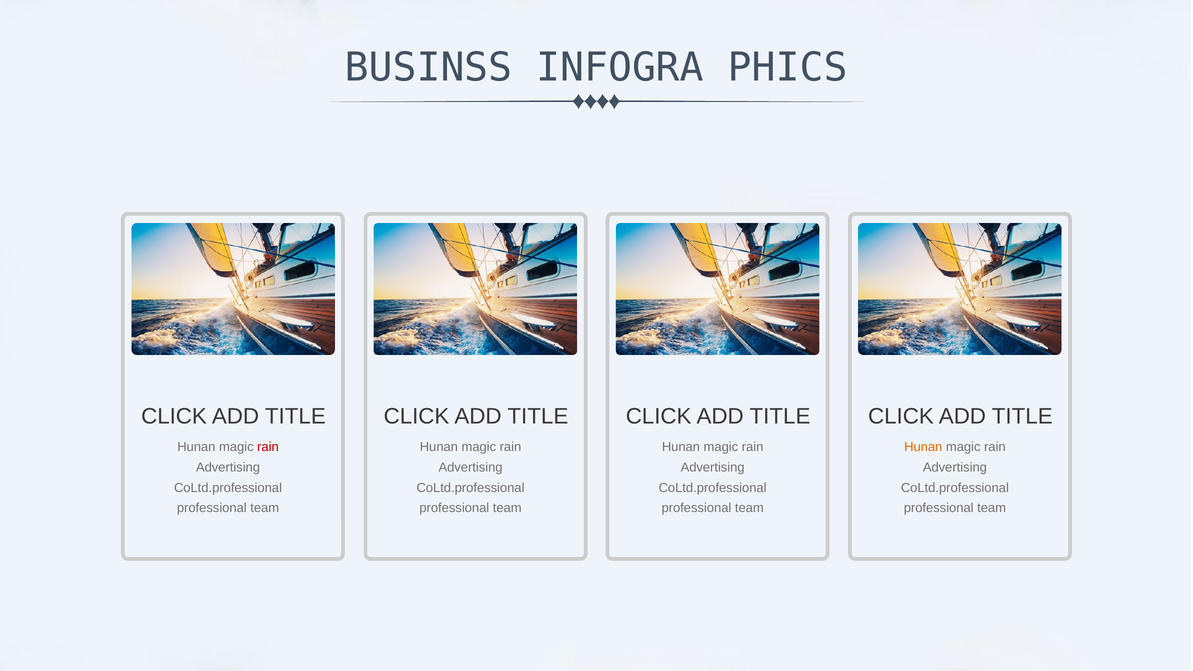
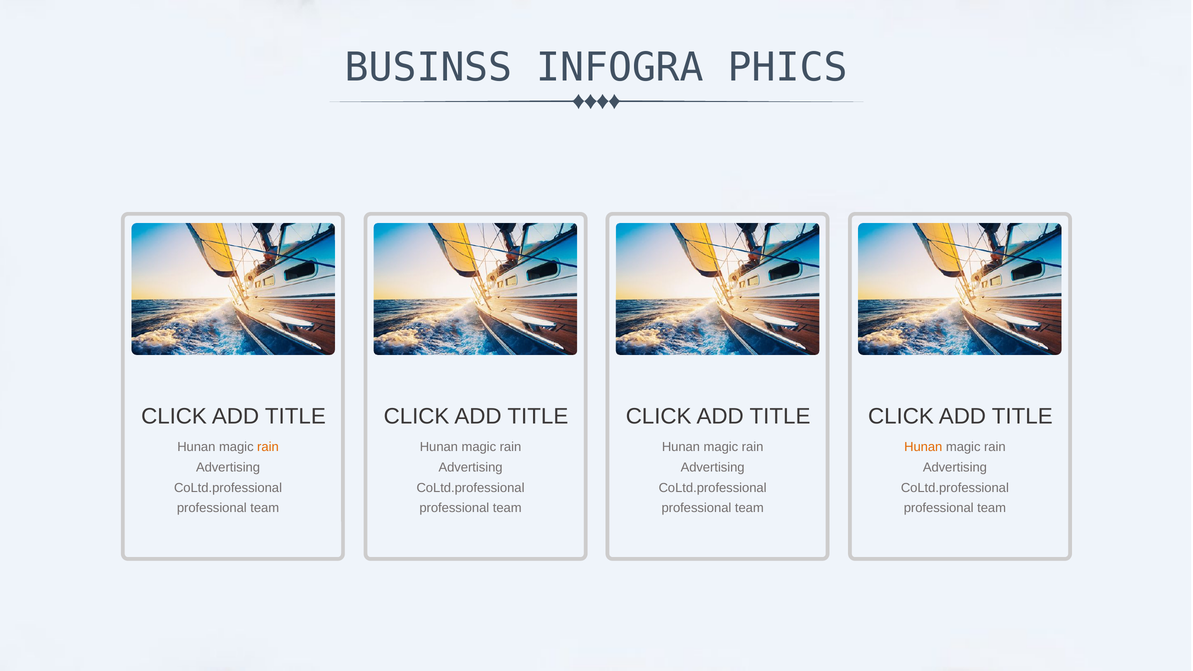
rain at (268, 447) colour: red -> orange
